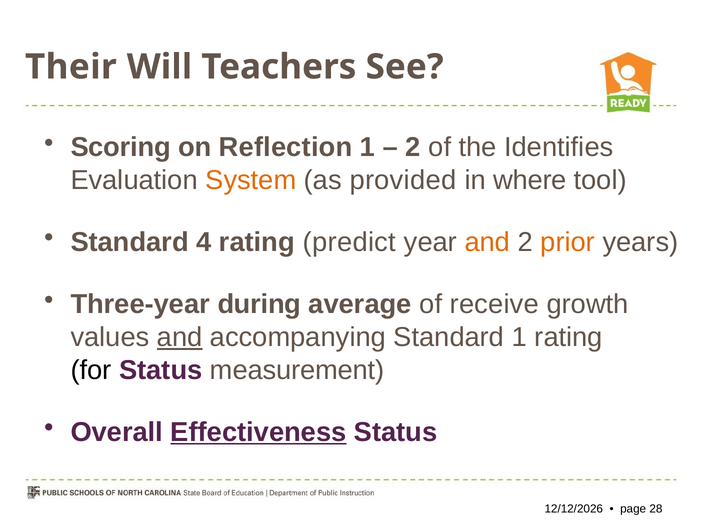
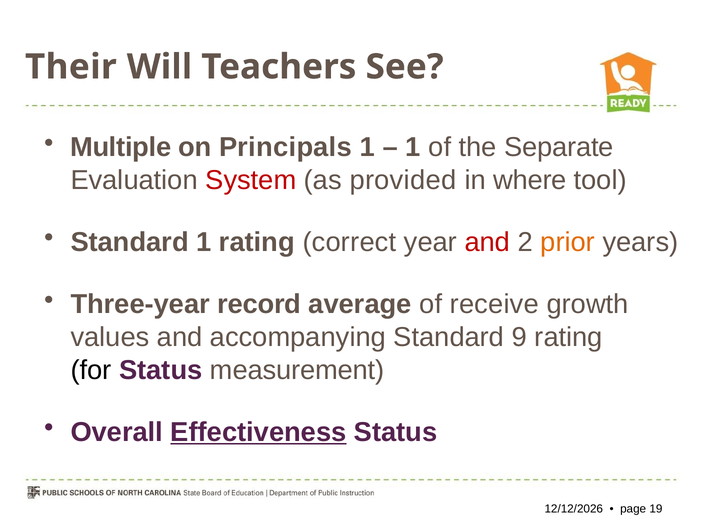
Scoring: Scoring -> Multiple
Reflection: Reflection -> Principals
2 at (413, 148): 2 -> 1
Identifies: Identifies -> Separate
System colour: orange -> red
Standard 4: 4 -> 1
predict: predict -> correct
and at (487, 242) colour: orange -> red
during: during -> record
and at (180, 337) underline: present -> none
Standard 1: 1 -> 9
28: 28 -> 19
